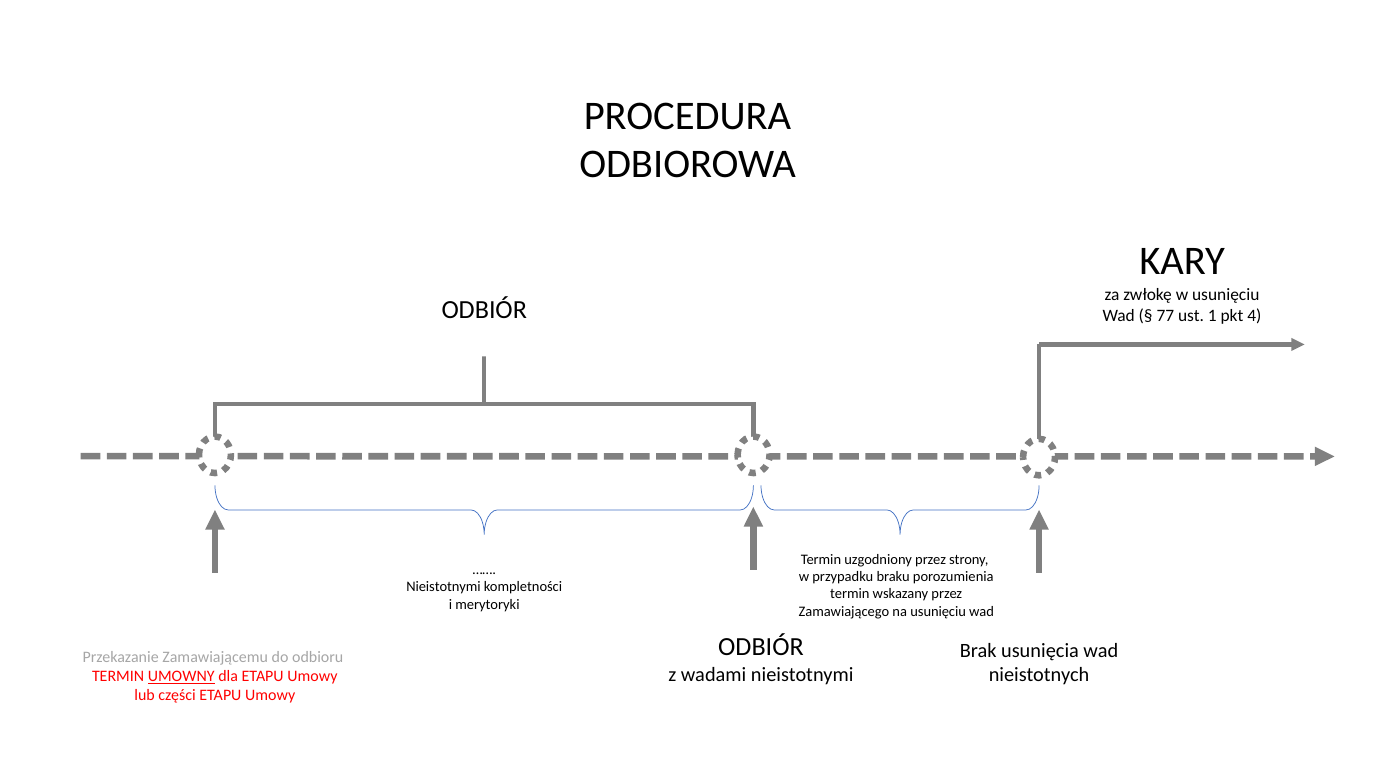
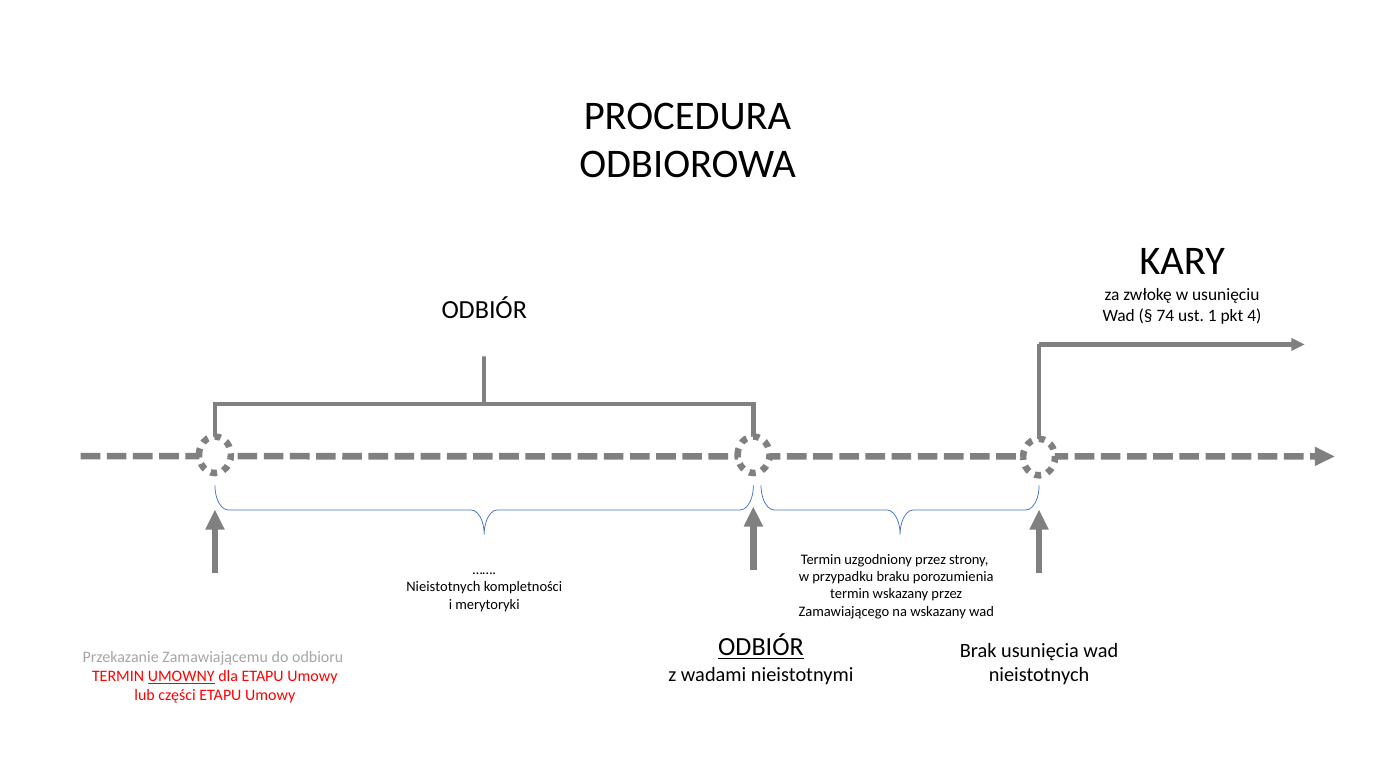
77: 77 -> 74
Nieistotnymi at (443, 588): Nieistotnymi -> Nieistotnych
na usunięciu: usunięciu -> wskazany
ODBIÓR at (761, 648) underline: none -> present
